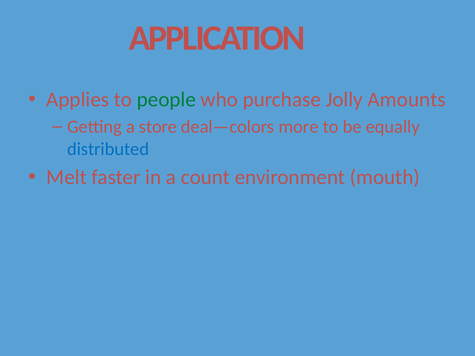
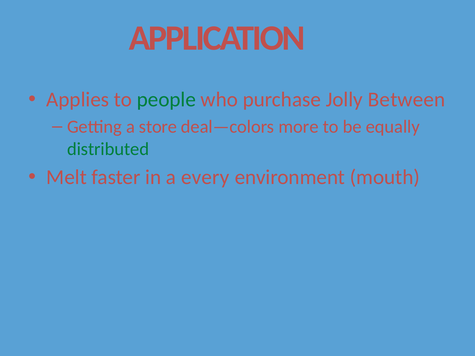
Amounts: Amounts -> Between
distributed colour: blue -> green
count: count -> every
